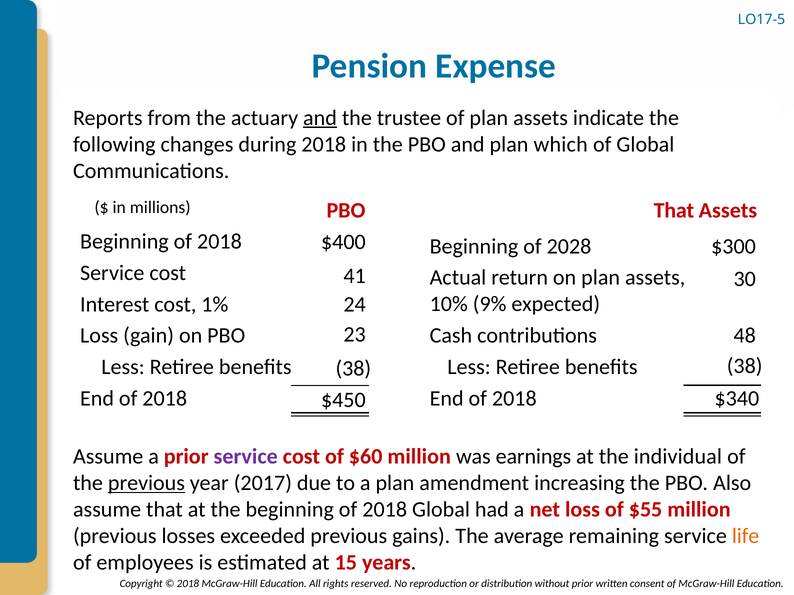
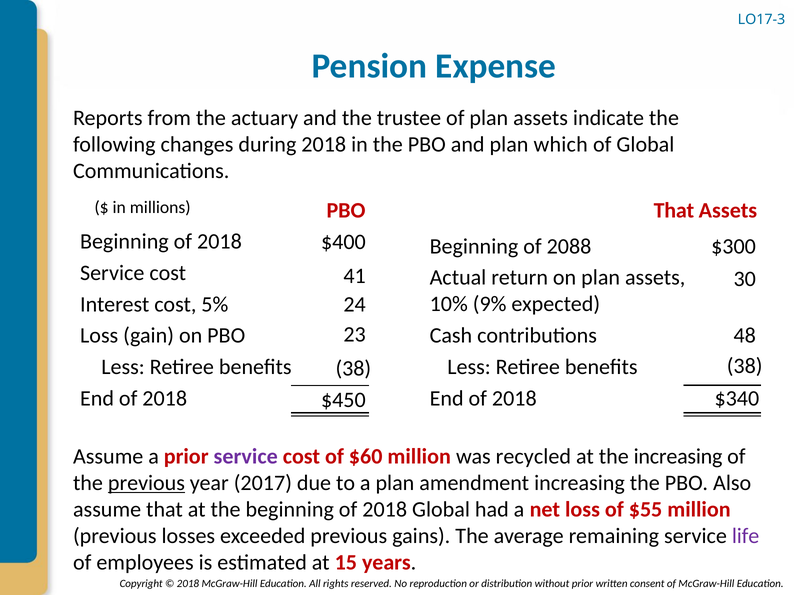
LO17-5: LO17-5 -> LO17-3
and at (320, 118) underline: present -> none
2028: 2028 -> 2088
1%: 1% -> 5%
earnings: earnings -> recycled
the individual: individual -> increasing
life colour: orange -> purple
